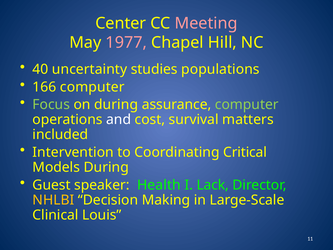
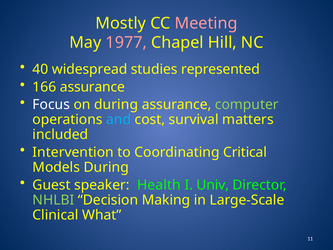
Center: Center -> Mostly
uncertainty: uncertainty -> widespread
populations: populations -> represented
166 computer: computer -> assurance
Focus colour: light green -> white
and colour: white -> light blue
Lack: Lack -> Univ
NHLBI colour: yellow -> light green
Louis: Louis -> What
